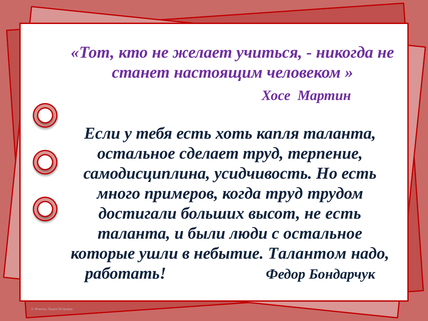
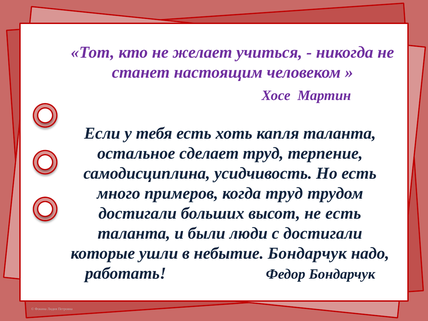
с остальное: остальное -> достигали
небытие Талантом: Талантом -> Бондарчук
